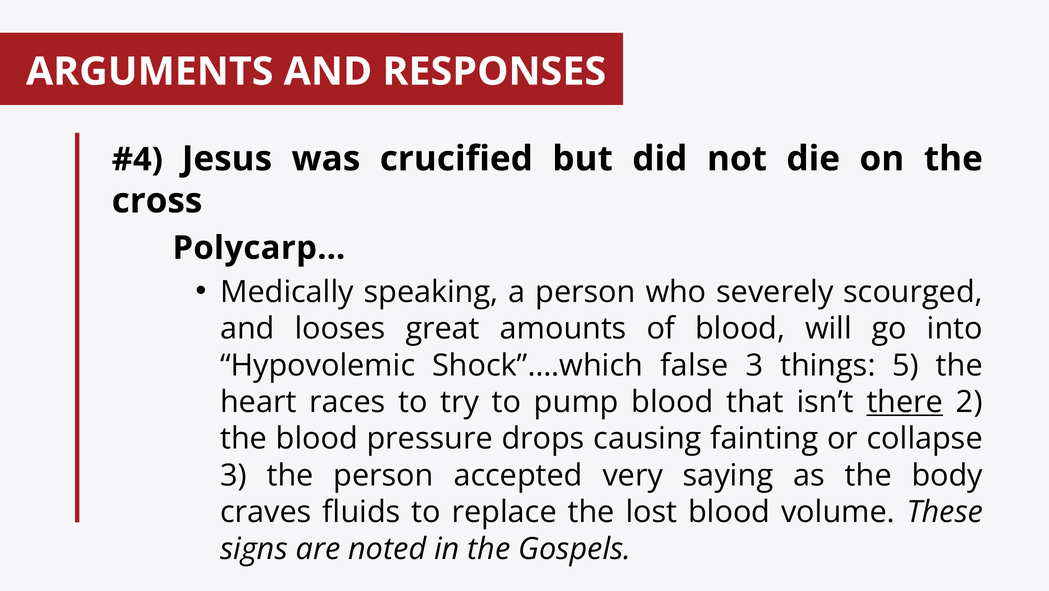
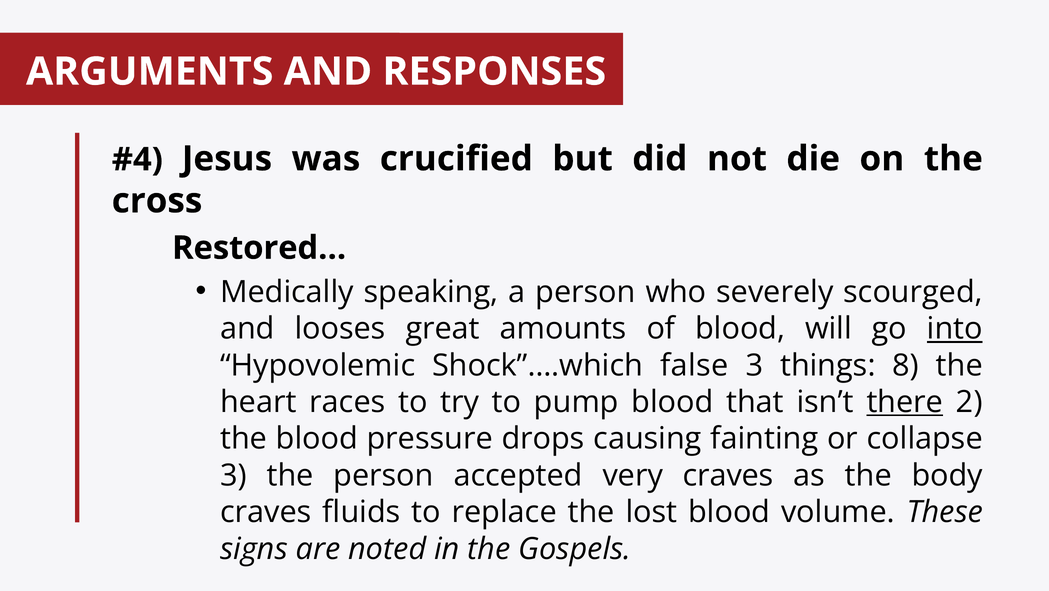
Polycarp…: Polycarp… -> Restored…
into underline: none -> present
5: 5 -> 8
very saying: saying -> craves
